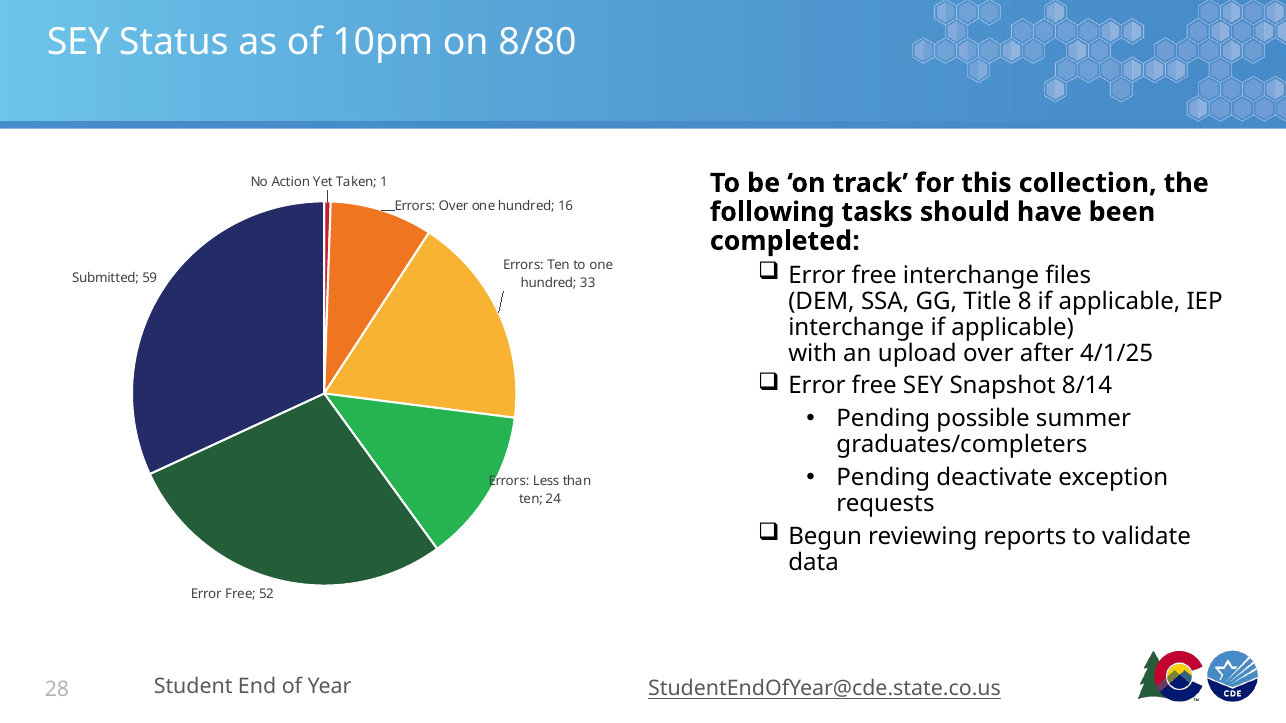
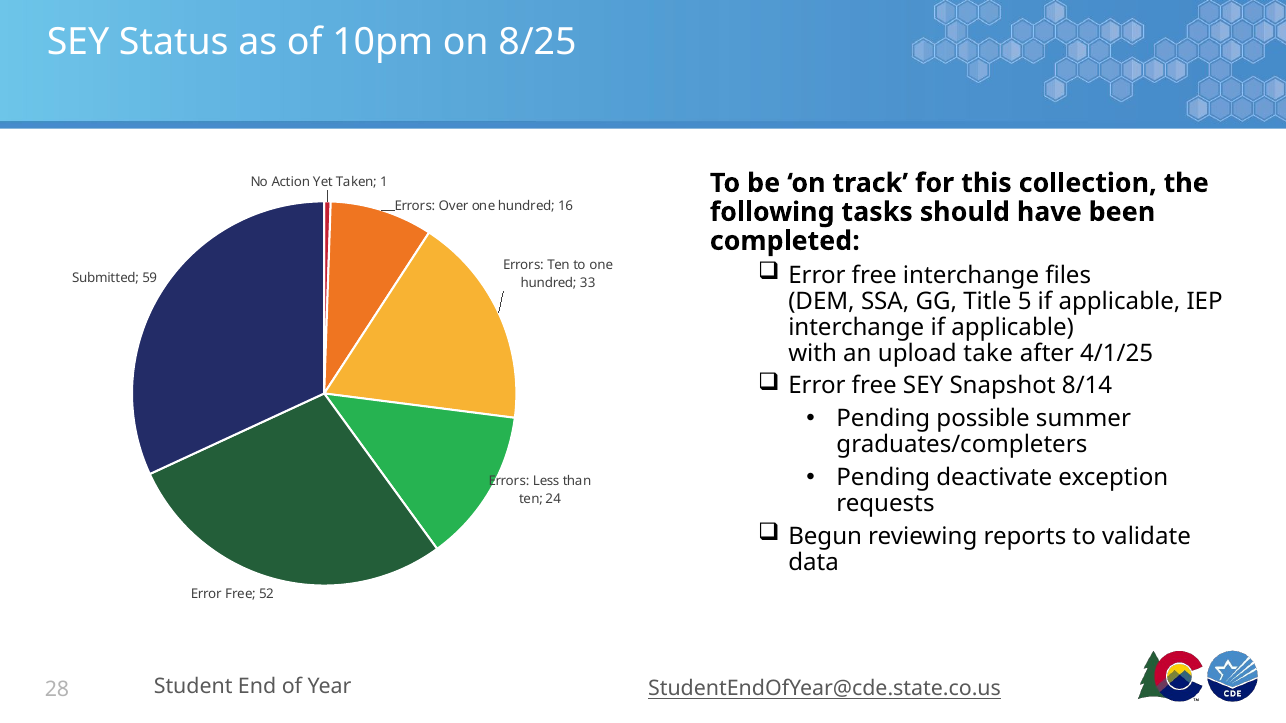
8/80: 8/80 -> 8/25
8: 8 -> 5
upload over: over -> take
